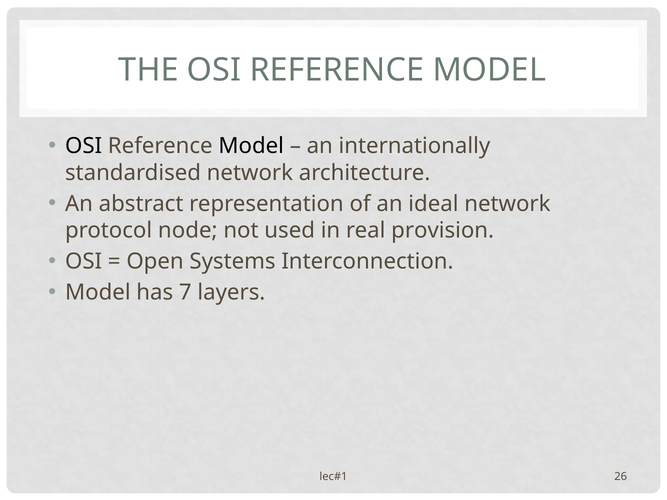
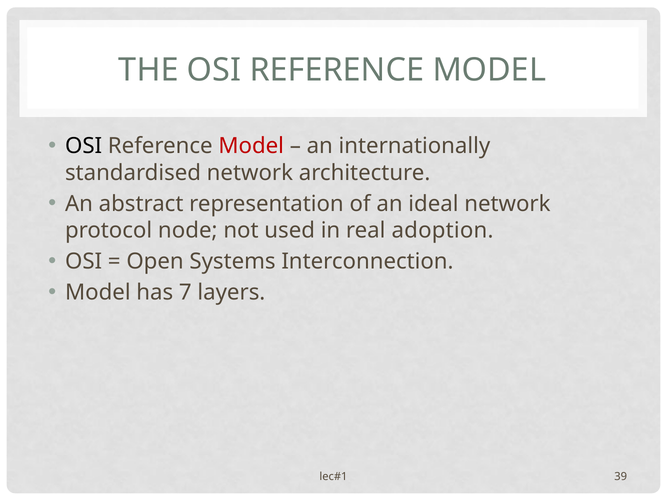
Model at (251, 146) colour: black -> red
provision: provision -> adoption
26: 26 -> 39
